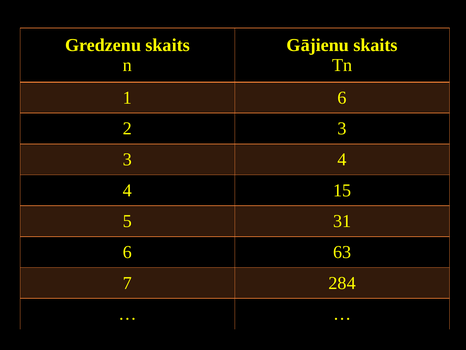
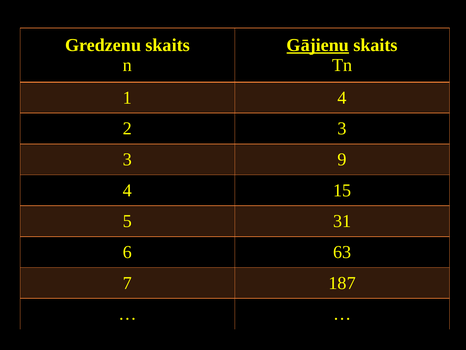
Gājienu underline: none -> present
1 6: 6 -> 4
3 4: 4 -> 9
284: 284 -> 187
